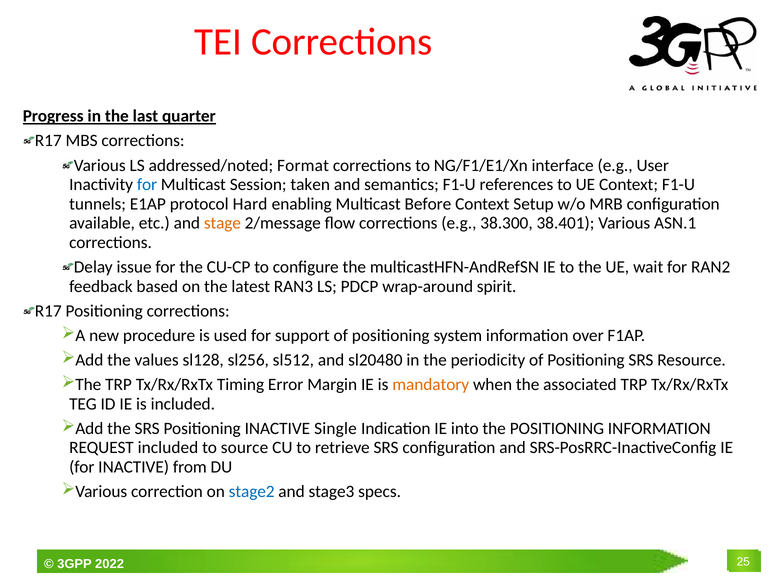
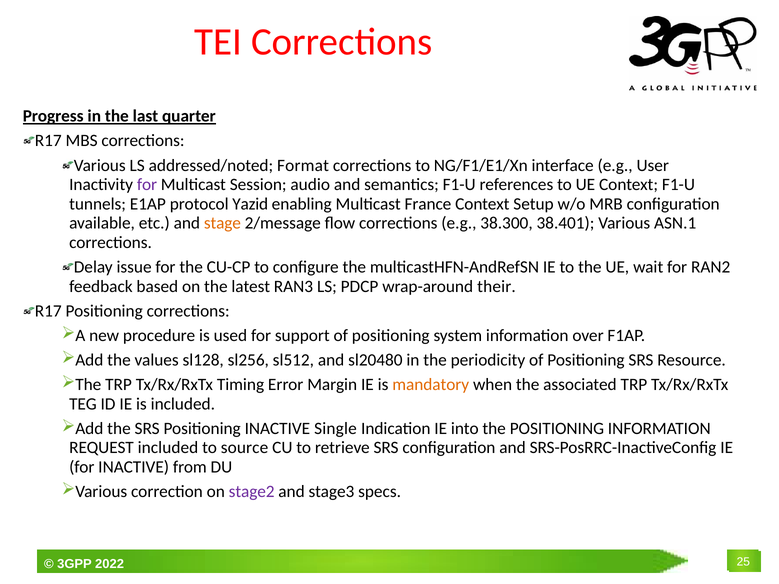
for at (147, 185) colour: blue -> purple
taken: taken -> audio
Hard: Hard -> Yazid
Before: Before -> France
spirit: spirit -> their
stage2 colour: blue -> purple
